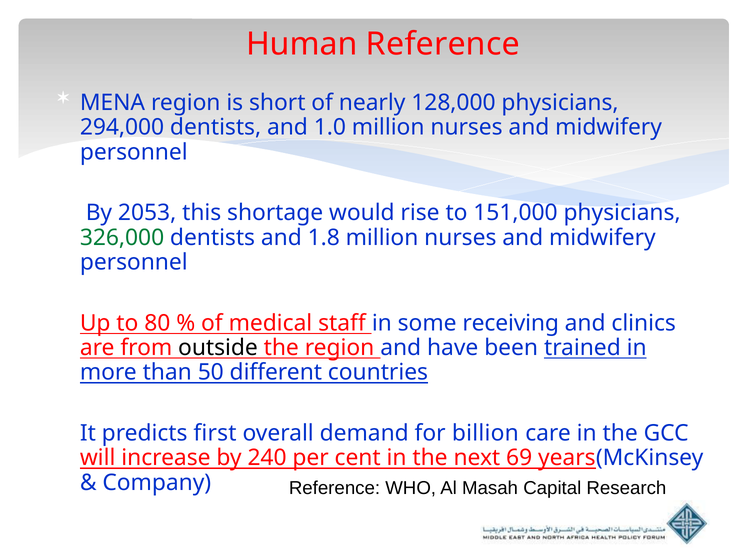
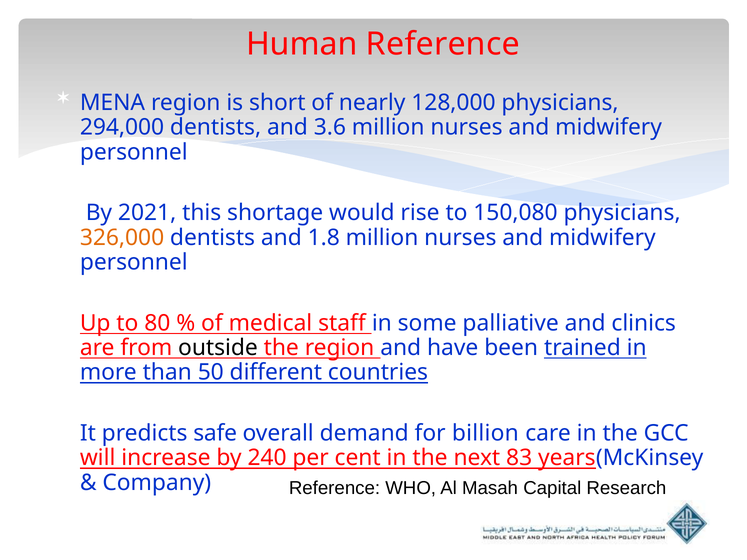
1.0: 1.0 -> 3.6
2053: 2053 -> 2021
151,000: 151,000 -> 150,080
326,000 colour: green -> orange
receiving: receiving -> palliative
first: first -> safe
69: 69 -> 83
